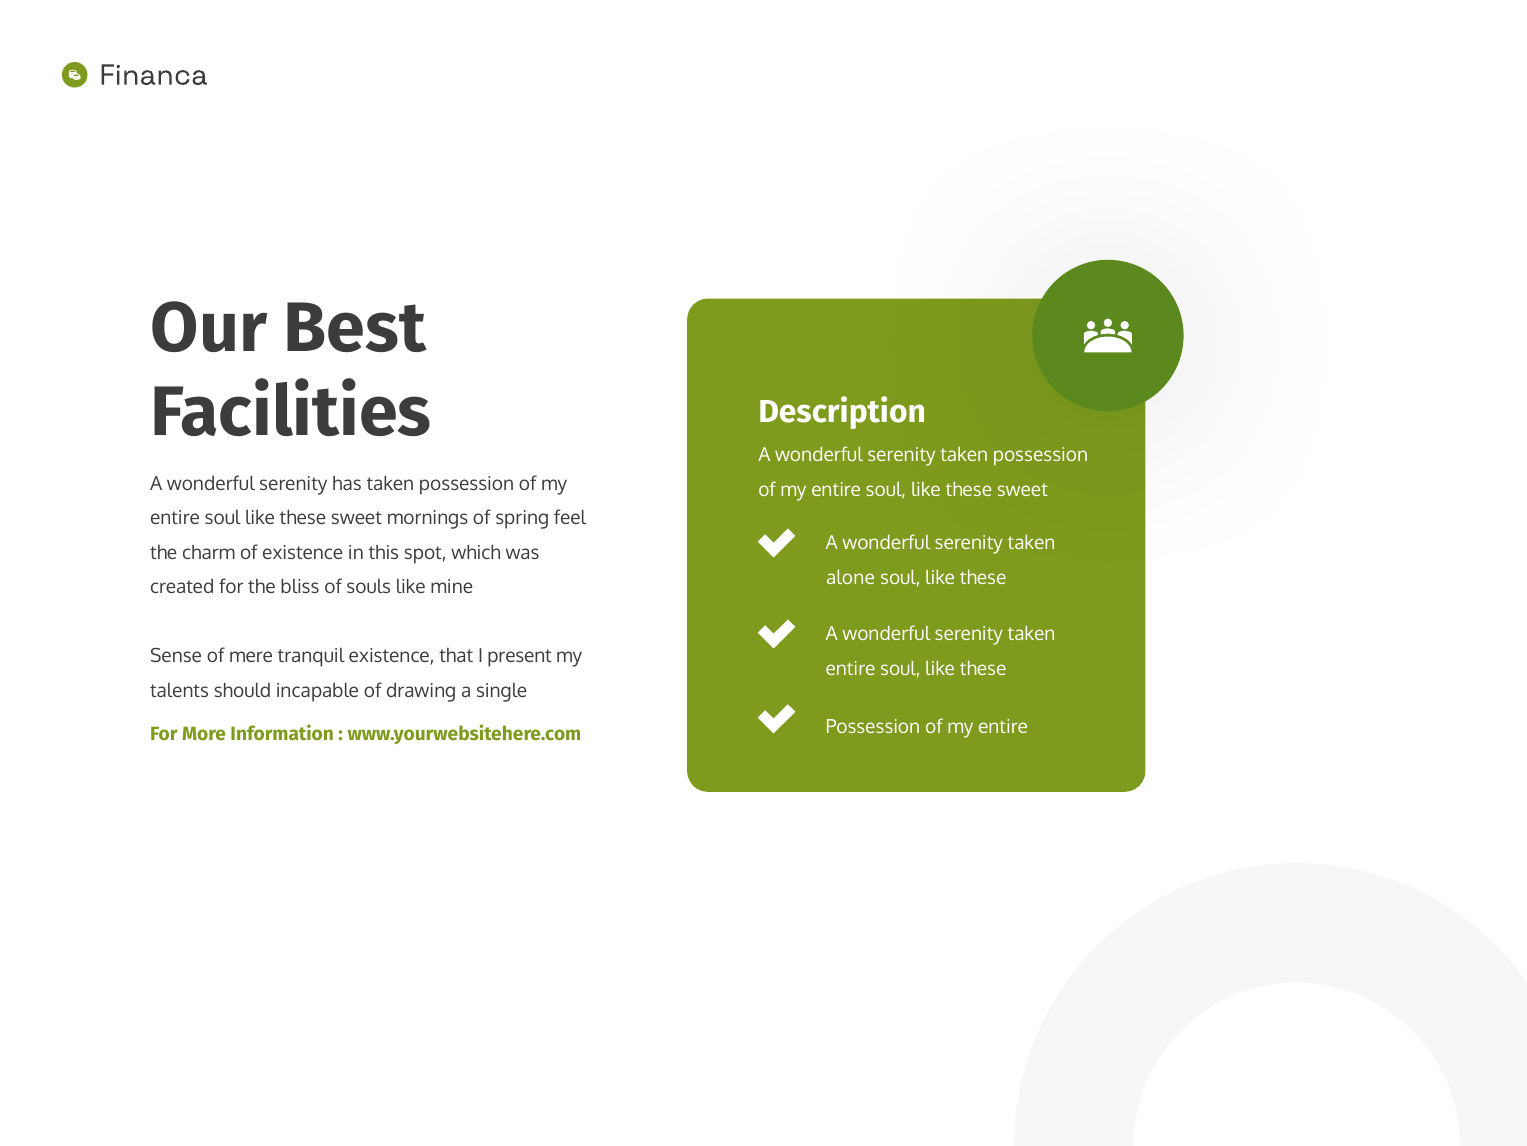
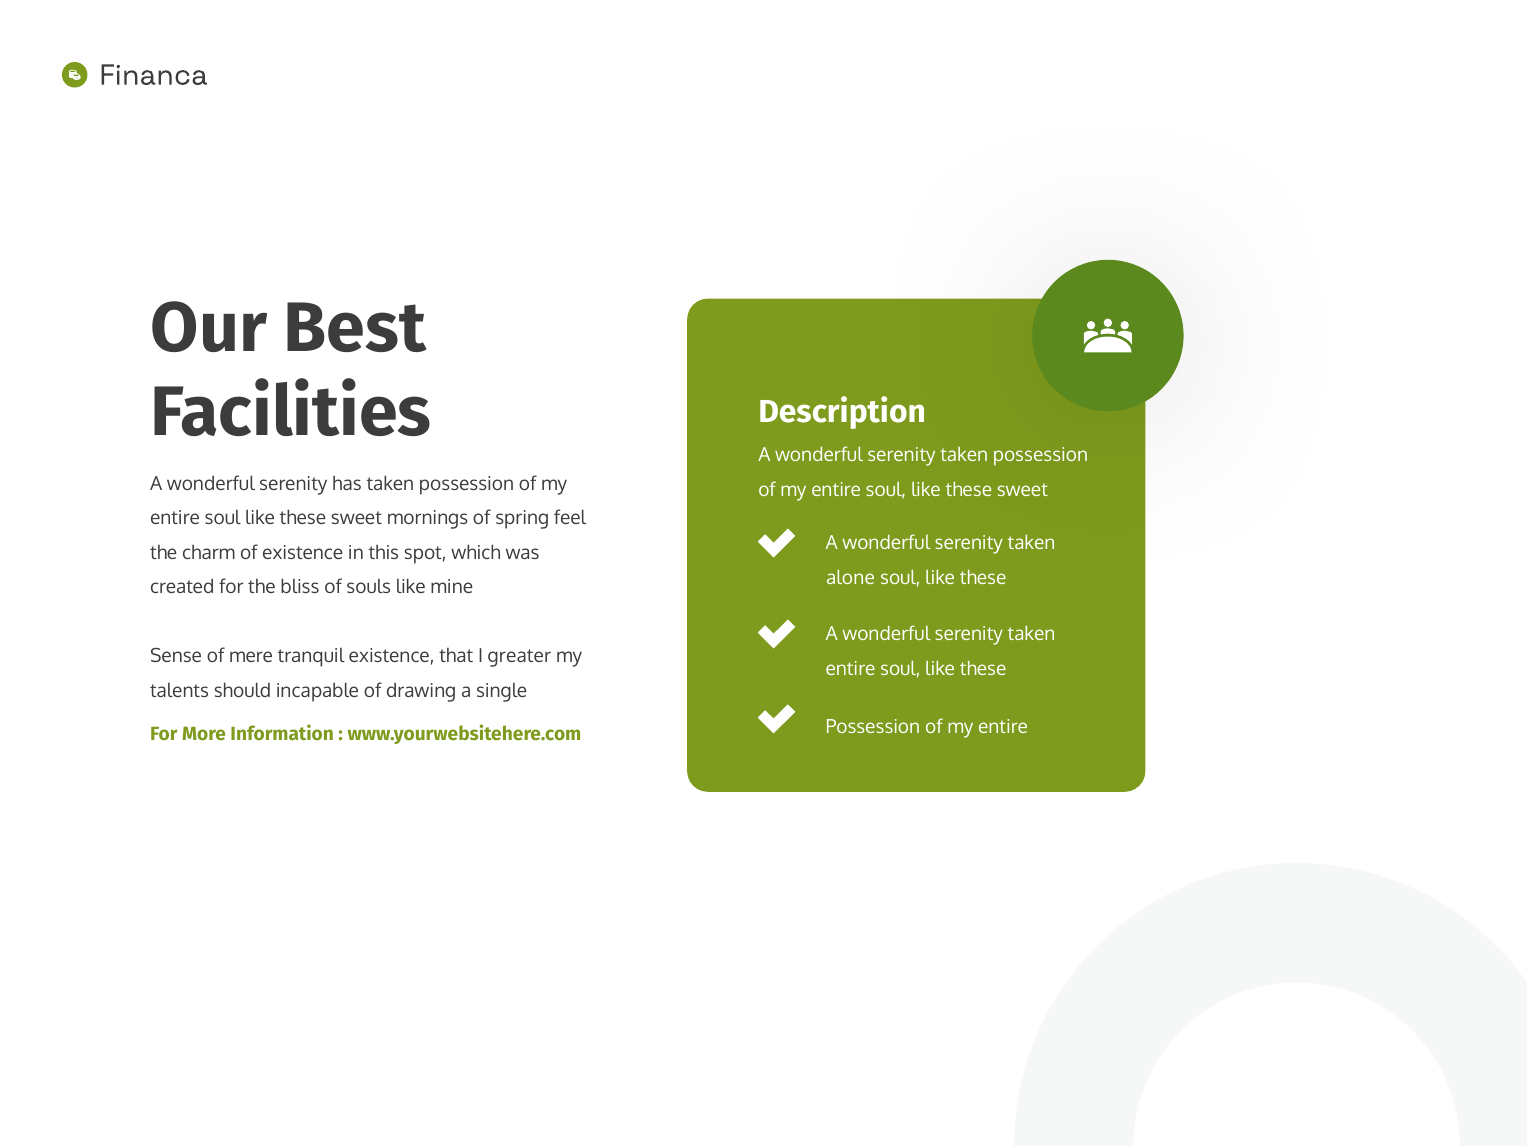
present: present -> greater
